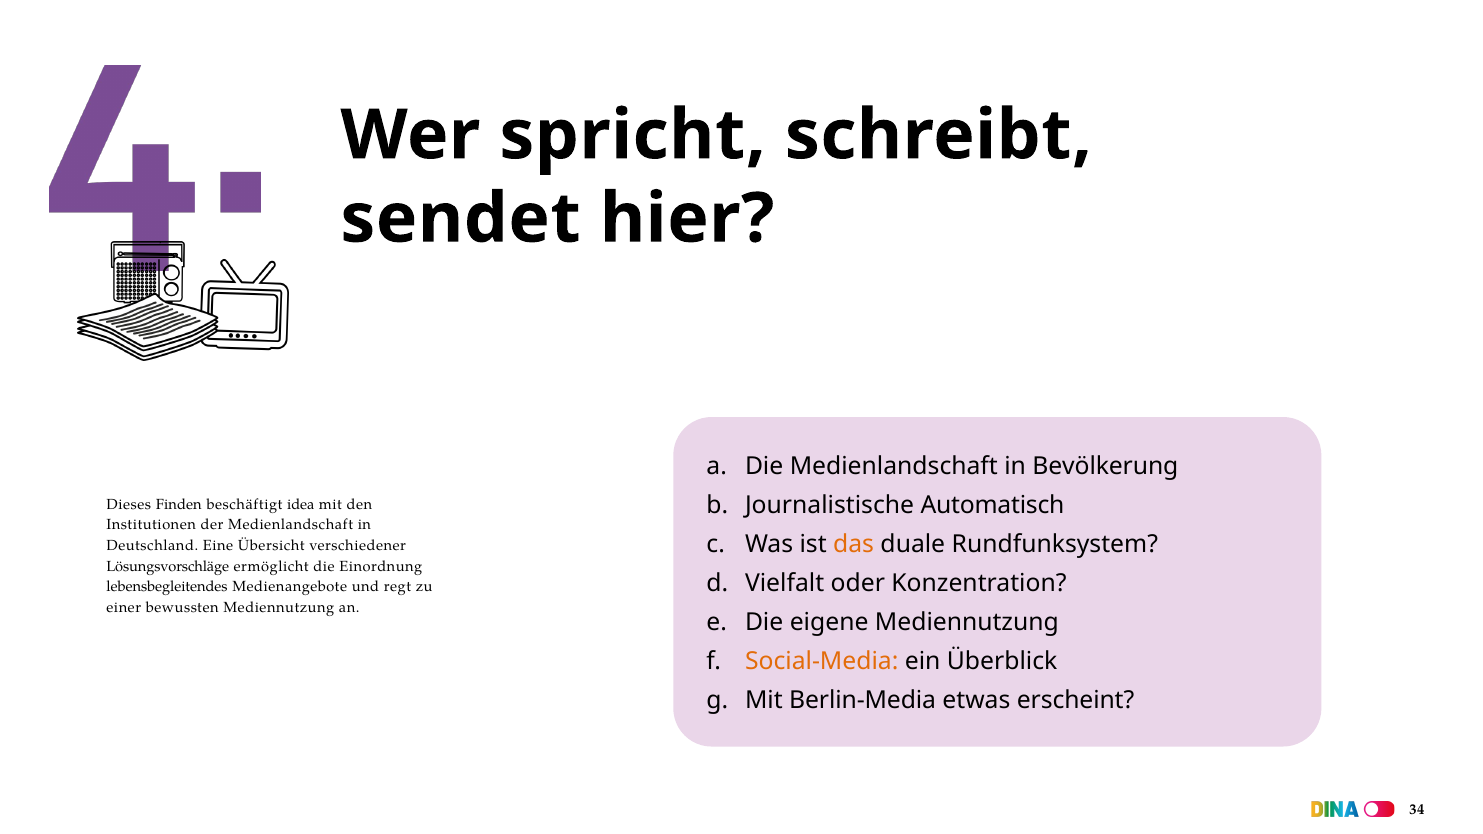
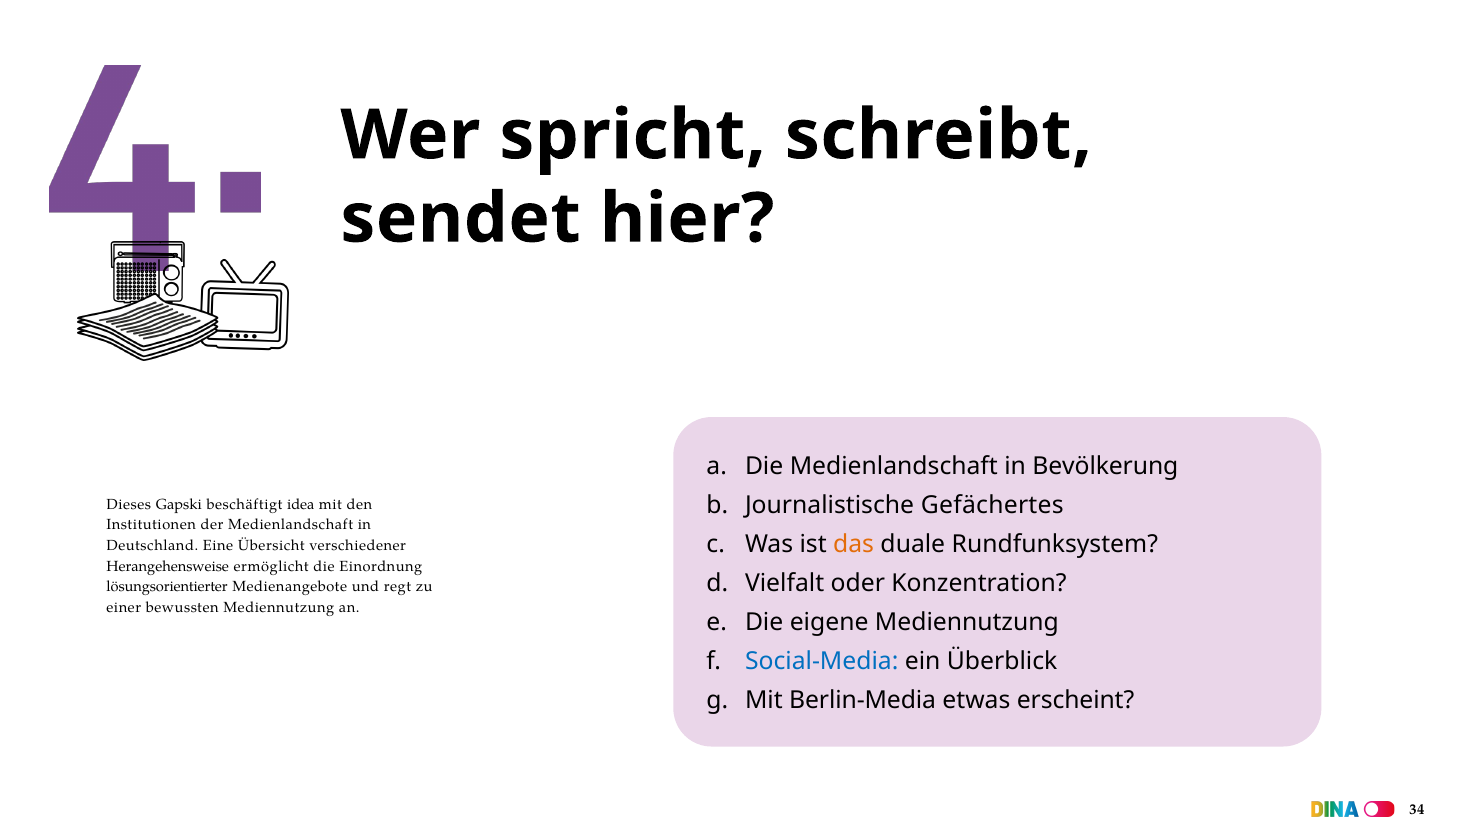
Automatisch: Automatisch -> Gefächertes
Finden: Finden -> Gapski
Lösungsvorschläge: Lösungsvorschläge -> Herangehensweise
lebensbegleitendes: lebensbegleitendes -> lösungsorientierter
Social-Media colour: orange -> blue
